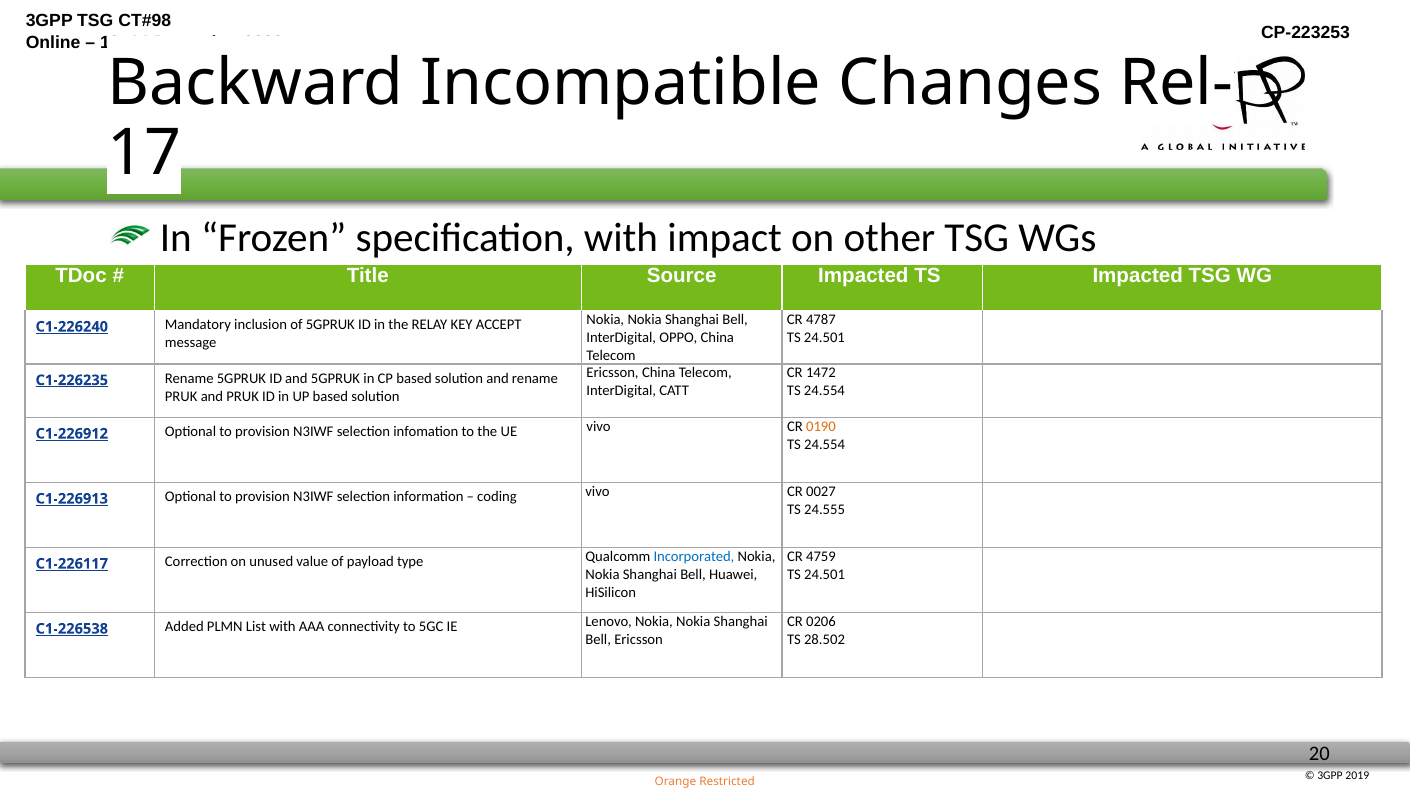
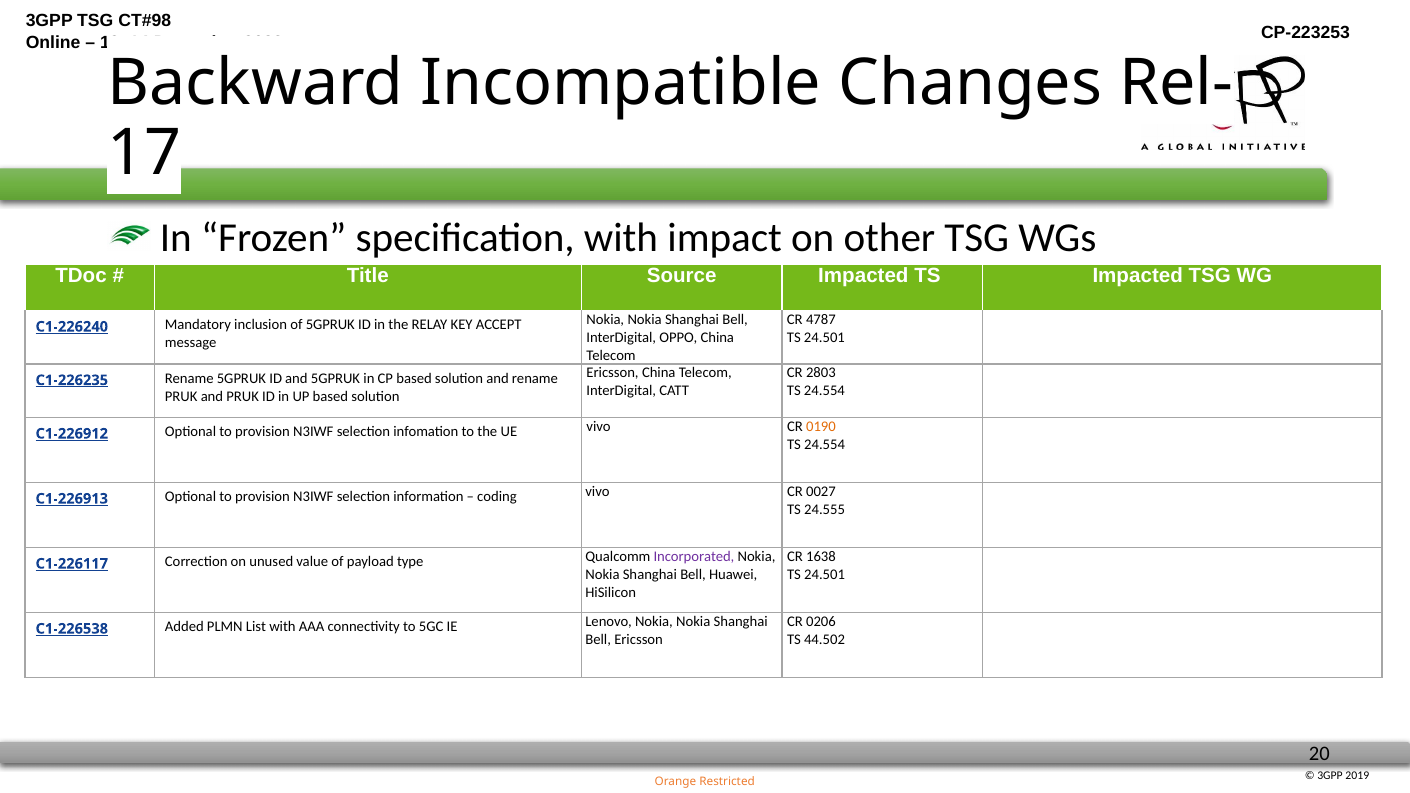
1472: 1472 -> 2803
4759: 4759 -> 1638
Incorporated colour: blue -> purple
28.502: 28.502 -> 44.502
